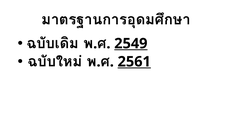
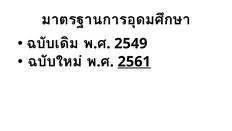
2549 underline: present -> none
